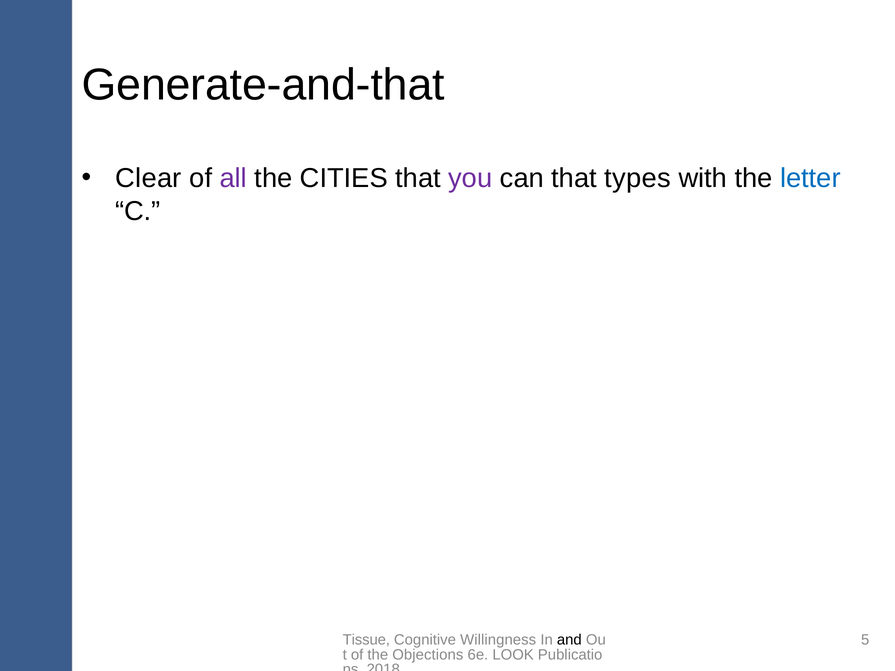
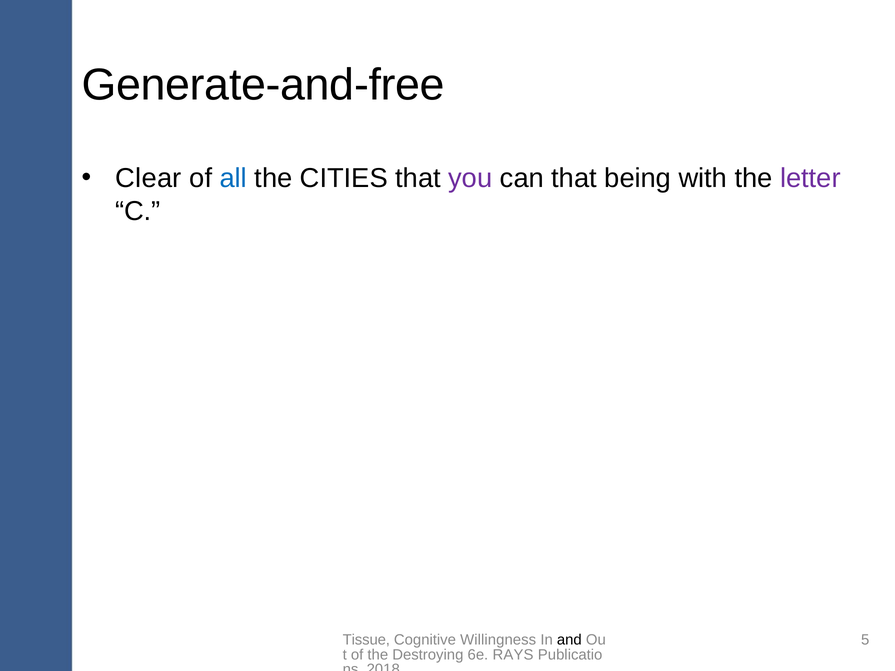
Generate-and-that: Generate-and-that -> Generate-and-free
all colour: purple -> blue
types: types -> being
letter colour: blue -> purple
Objections: Objections -> Destroying
LOOK: LOOK -> RAYS
